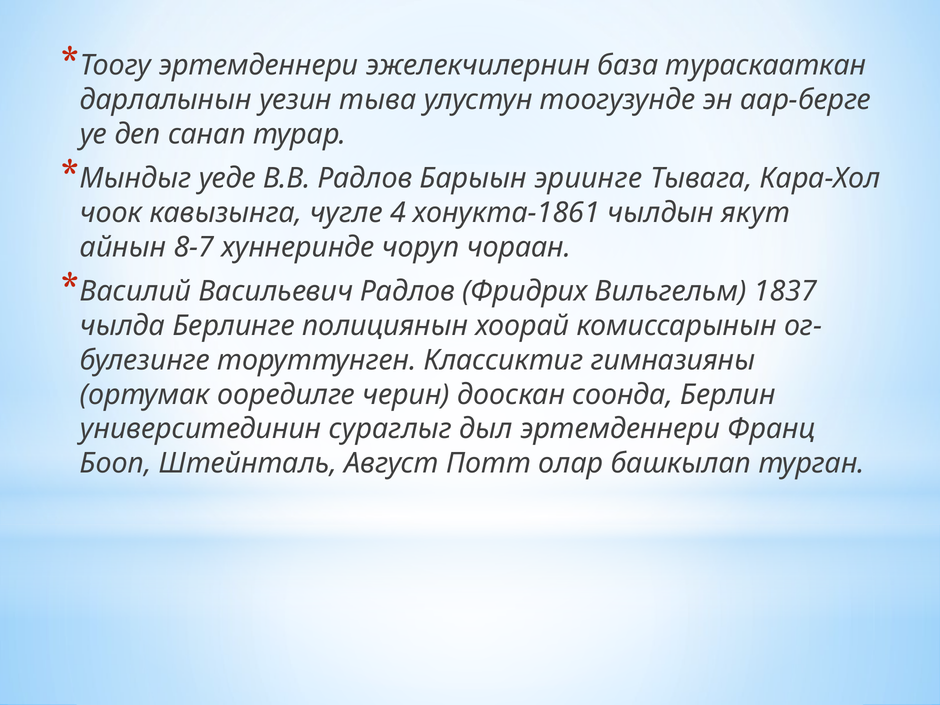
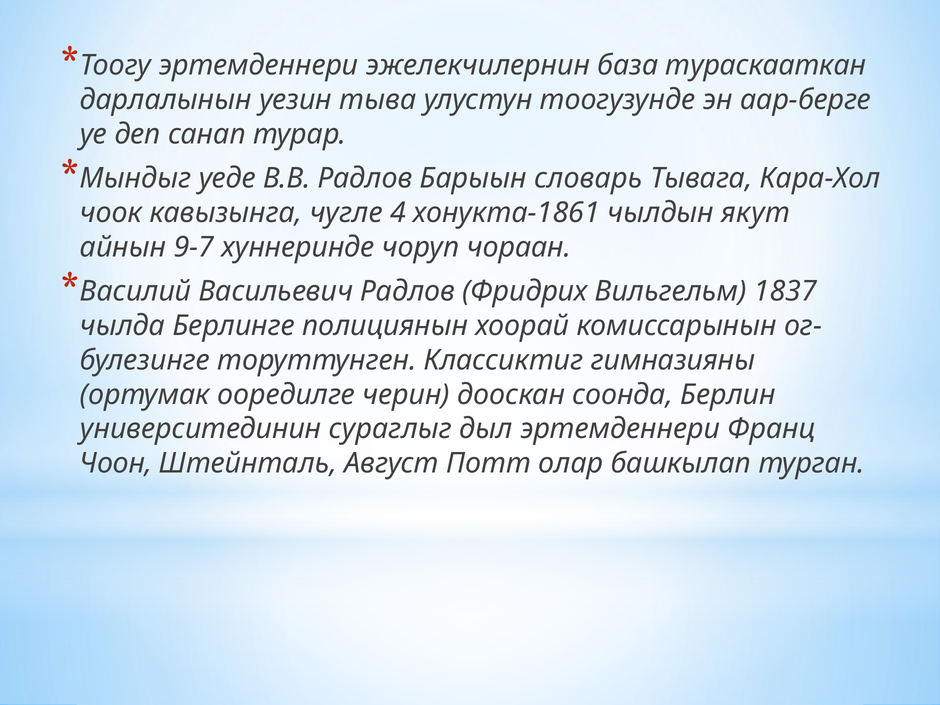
эриинге: эриинге -> словарь
8-7: 8-7 -> 9-7
Бооп: Бооп -> Чоон
